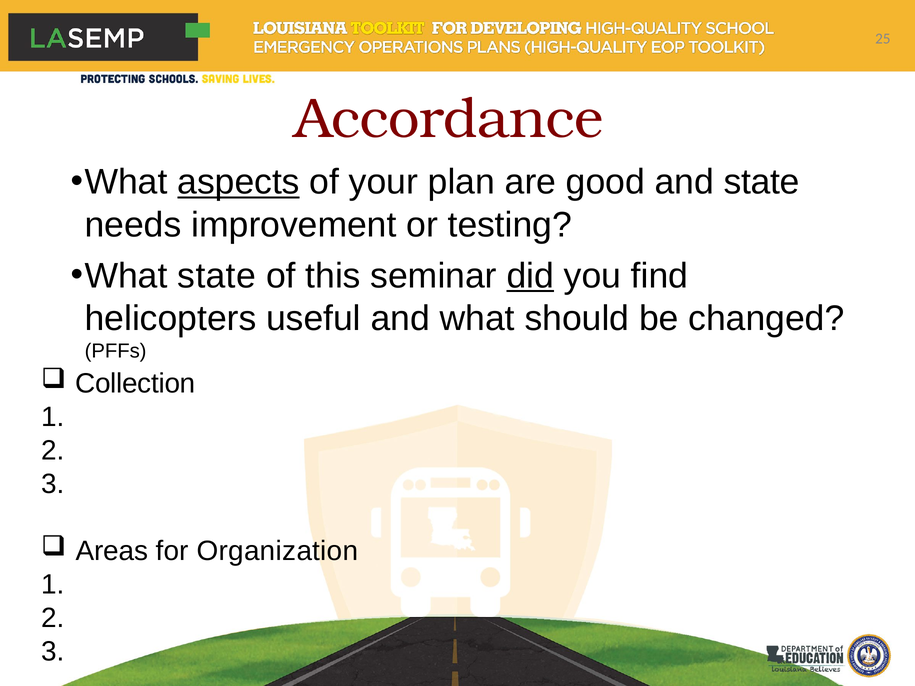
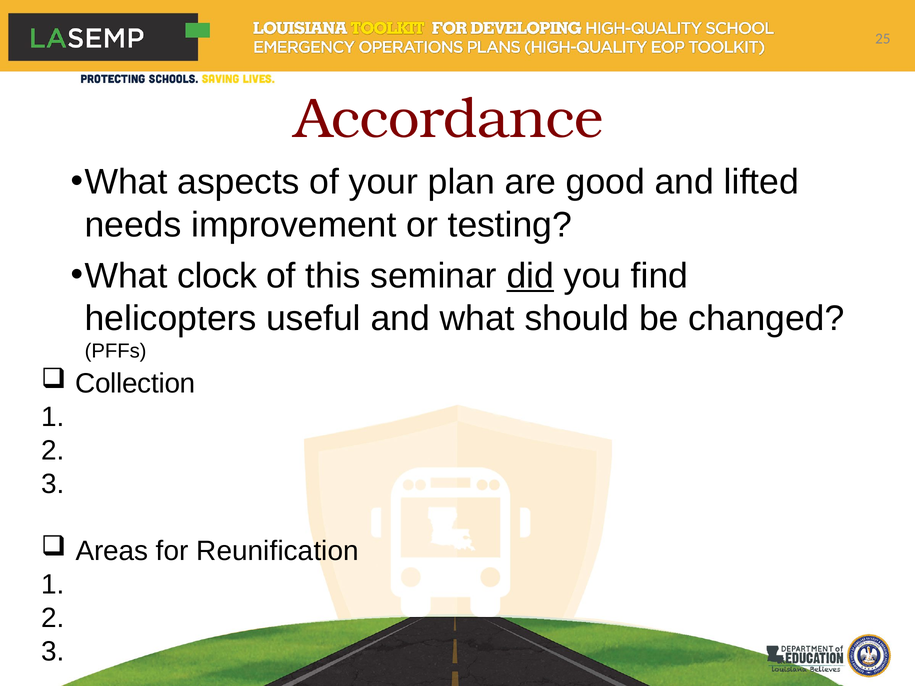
aspects underline: present -> none
and state: state -> lifted
What state: state -> clock
Organization: Organization -> Reunification
